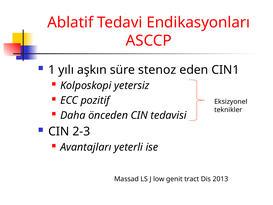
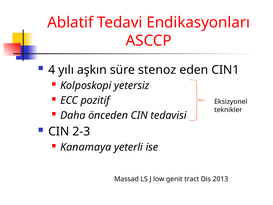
1: 1 -> 4
Avantajları: Avantajları -> Kanamaya
